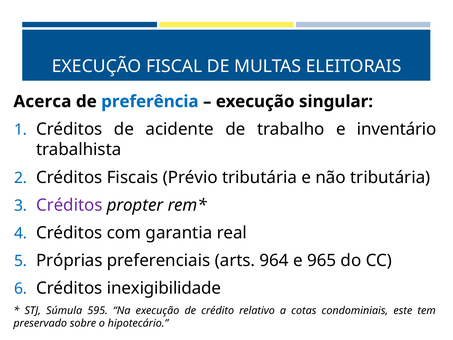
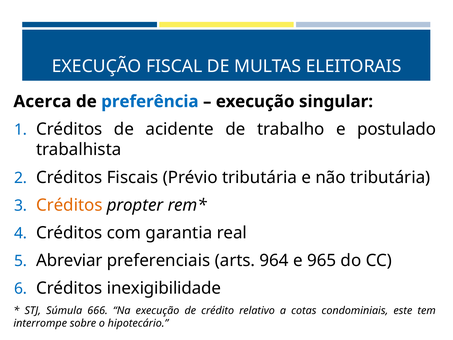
inventário: inventário -> postulado
Créditos at (69, 205) colour: purple -> orange
Próprias: Próprias -> Abreviar
595: 595 -> 666
preservado: preservado -> interrompe
